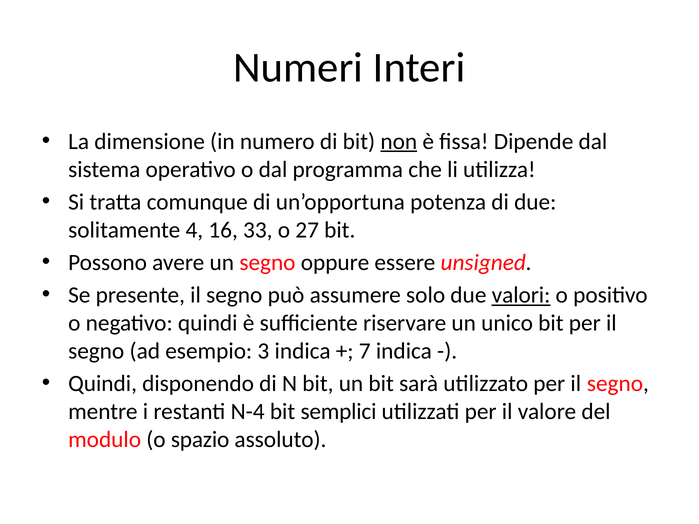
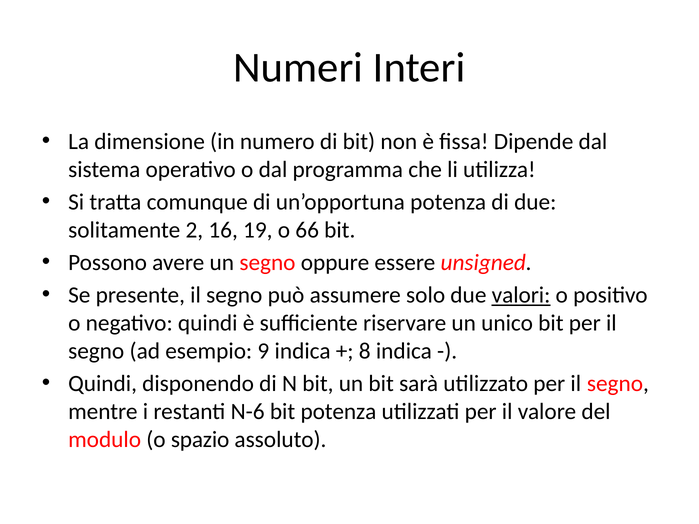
non underline: present -> none
4: 4 -> 2
33: 33 -> 19
27: 27 -> 66
3: 3 -> 9
7: 7 -> 8
N-4: N-4 -> N-6
bit semplici: semplici -> potenza
